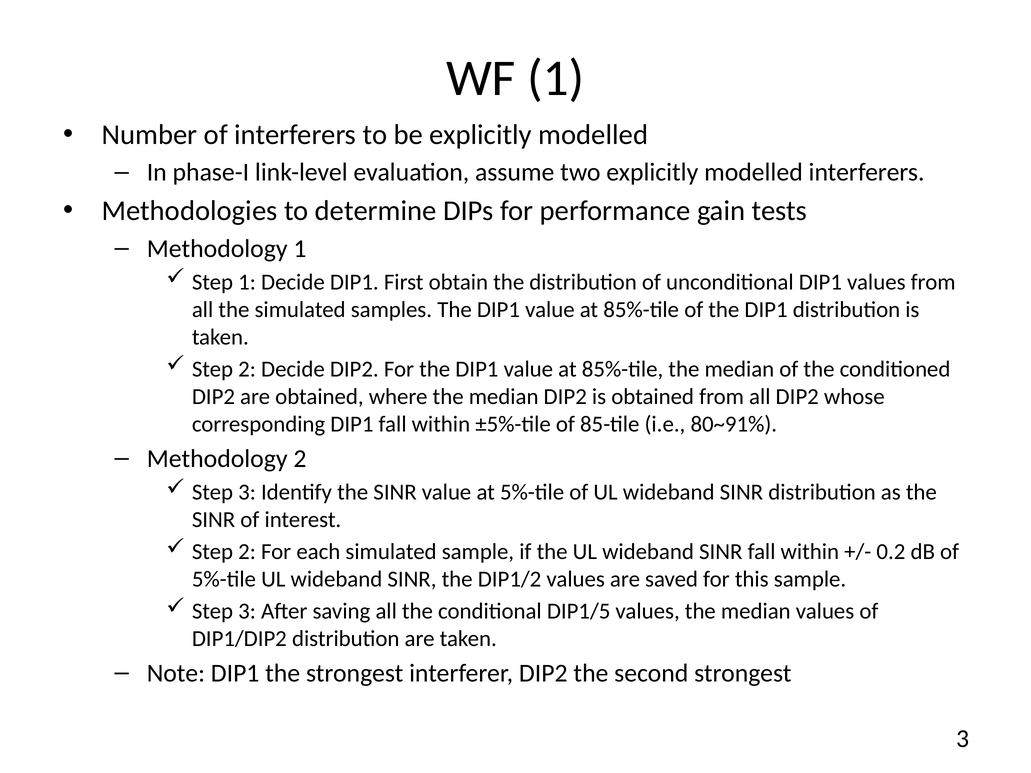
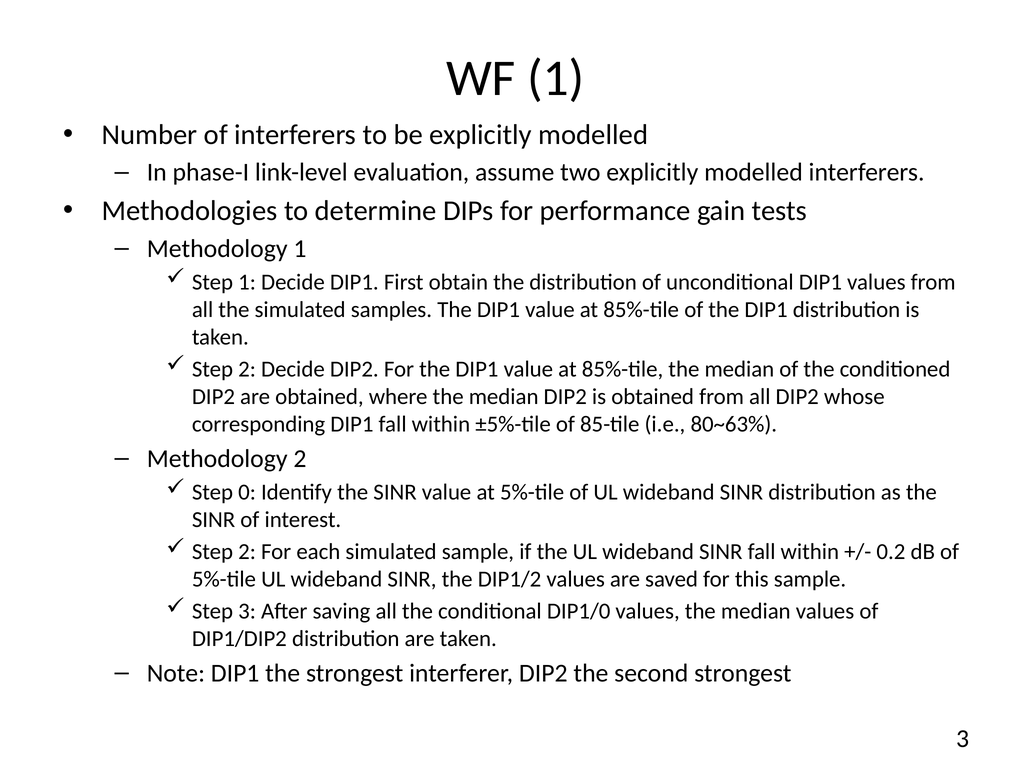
80~91%: 80~91% -> 80~63%
3 at (247, 492): 3 -> 0
DIP1/5: DIP1/5 -> DIP1/0
